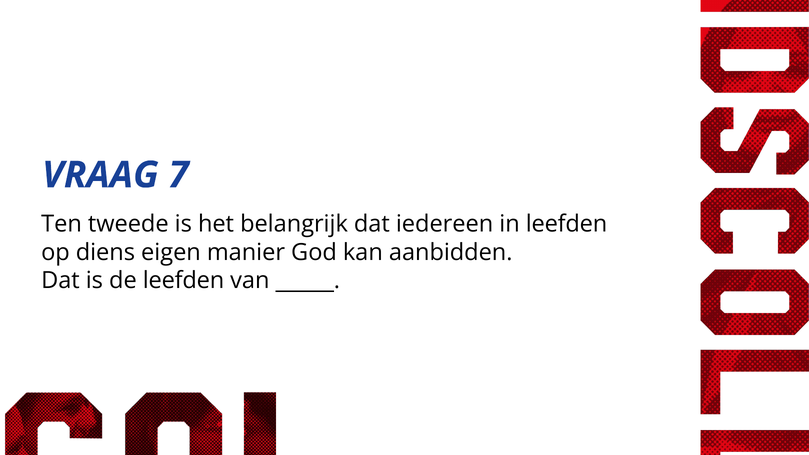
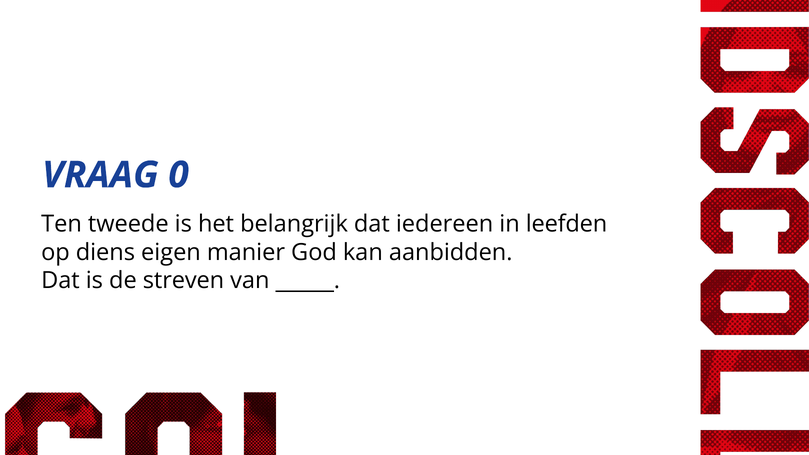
7: 7 -> 0
de leefden: leefden -> streven
